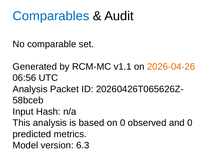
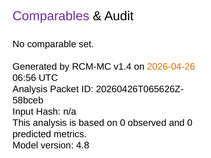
Comparables colour: blue -> purple
v1.1: v1.1 -> v1.4
6.3: 6.3 -> 4.8
